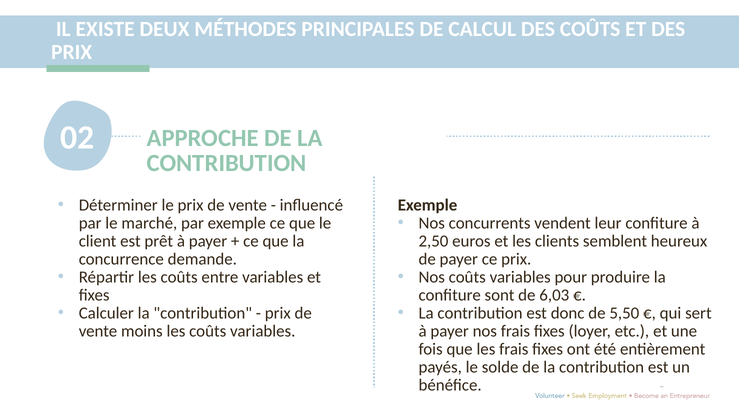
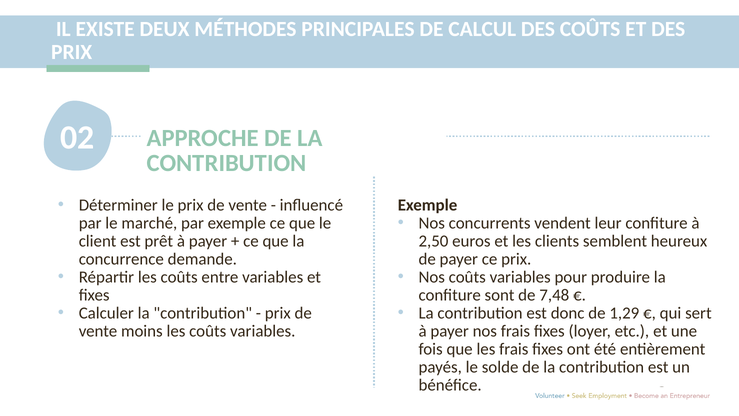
6,03: 6,03 -> 7,48
5,50: 5,50 -> 1,29
